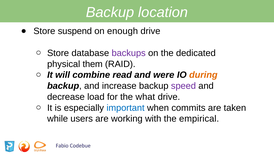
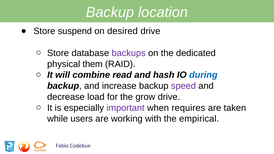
enough: enough -> desired
were: were -> hash
during colour: orange -> blue
what: what -> grow
important colour: blue -> purple
commits: commits -> requires
